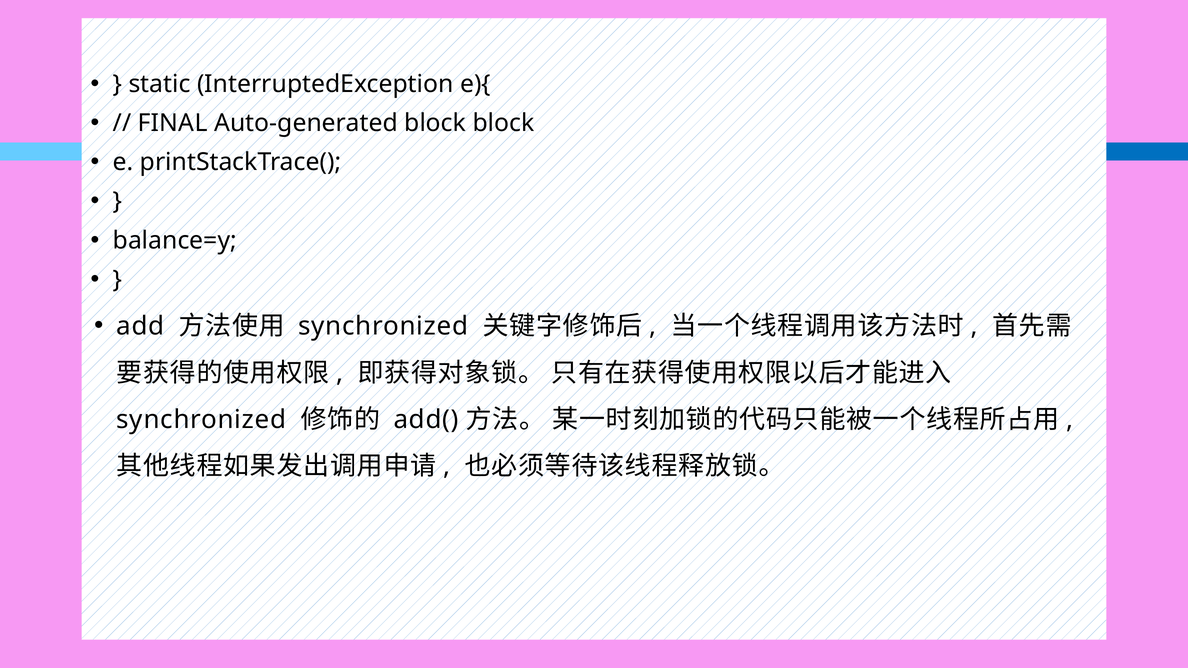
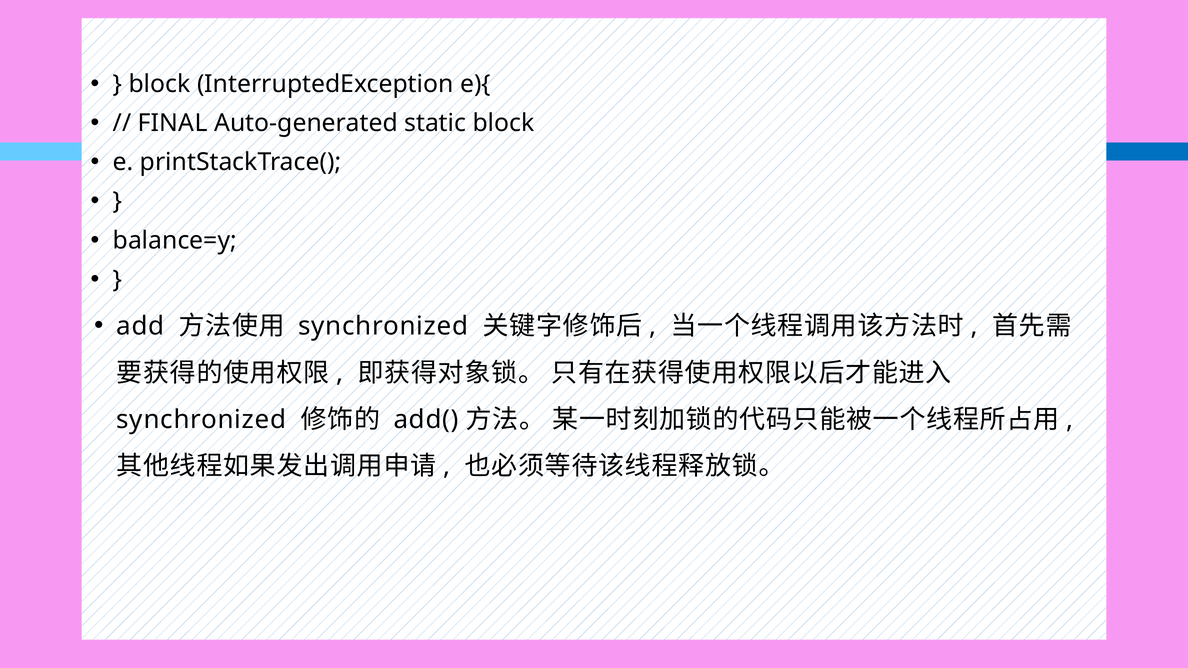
static at (160, 84): static -> block
Auto-generated block: block -> static
